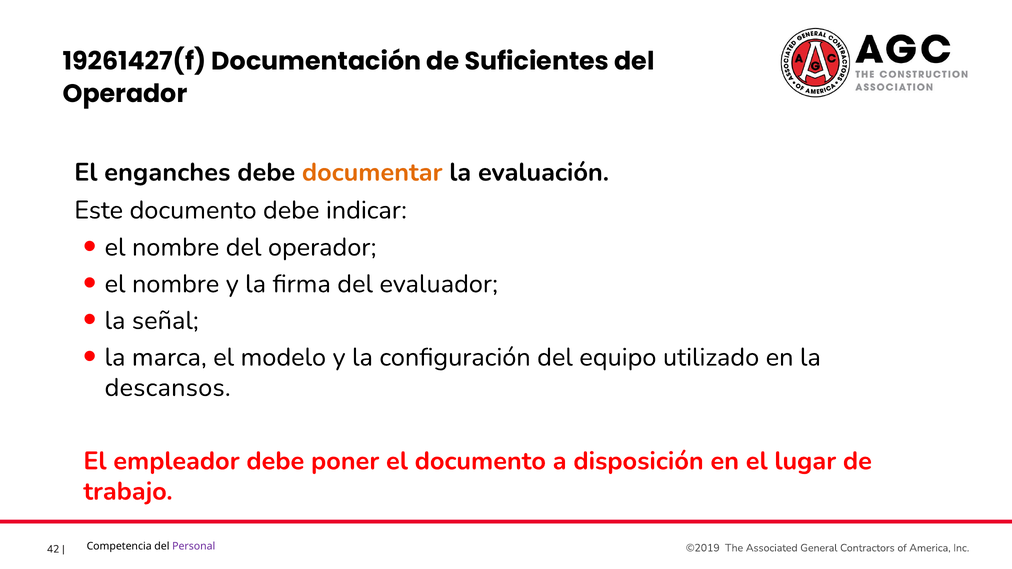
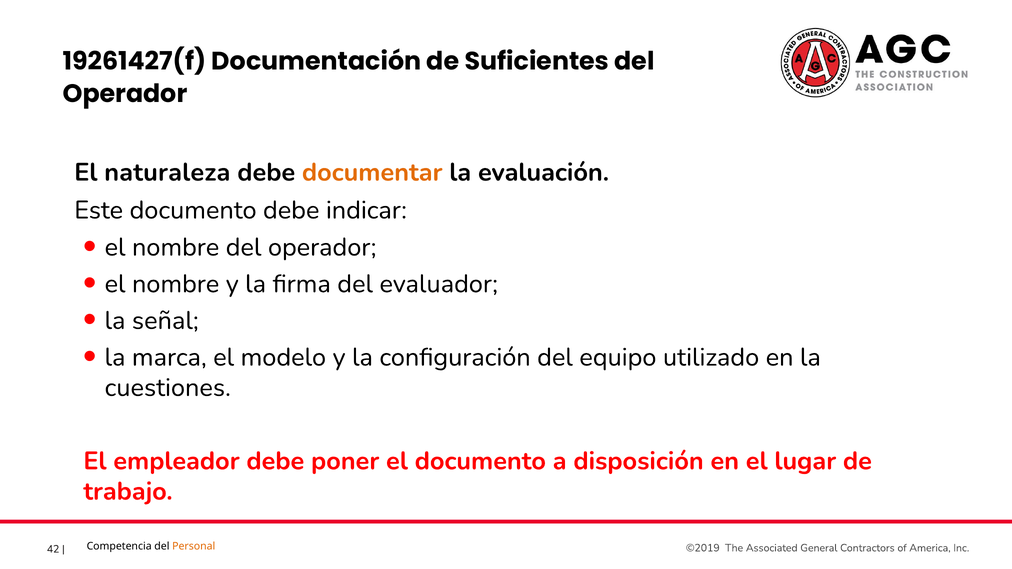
enganches: enganches -> naturaleza
descansos: descansos -> cuestiones
Personal colour: purple -> orange
